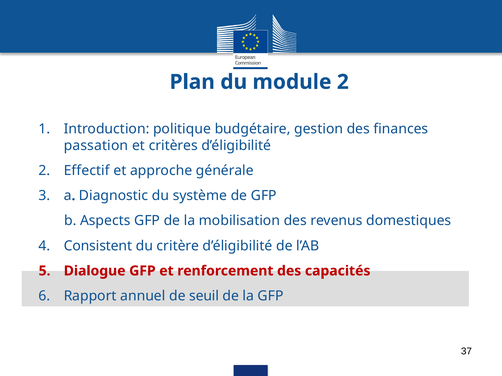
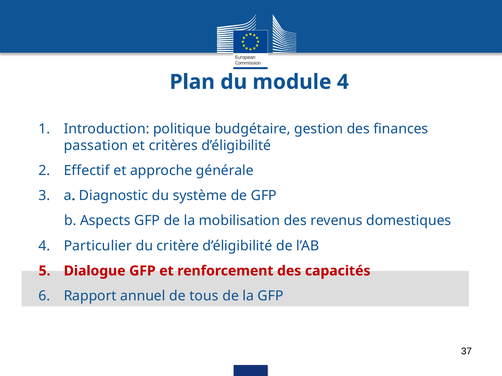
module 2: 2 -> 4
Consistent: Consistent -> Particulier
seuil: seuil -> tous
